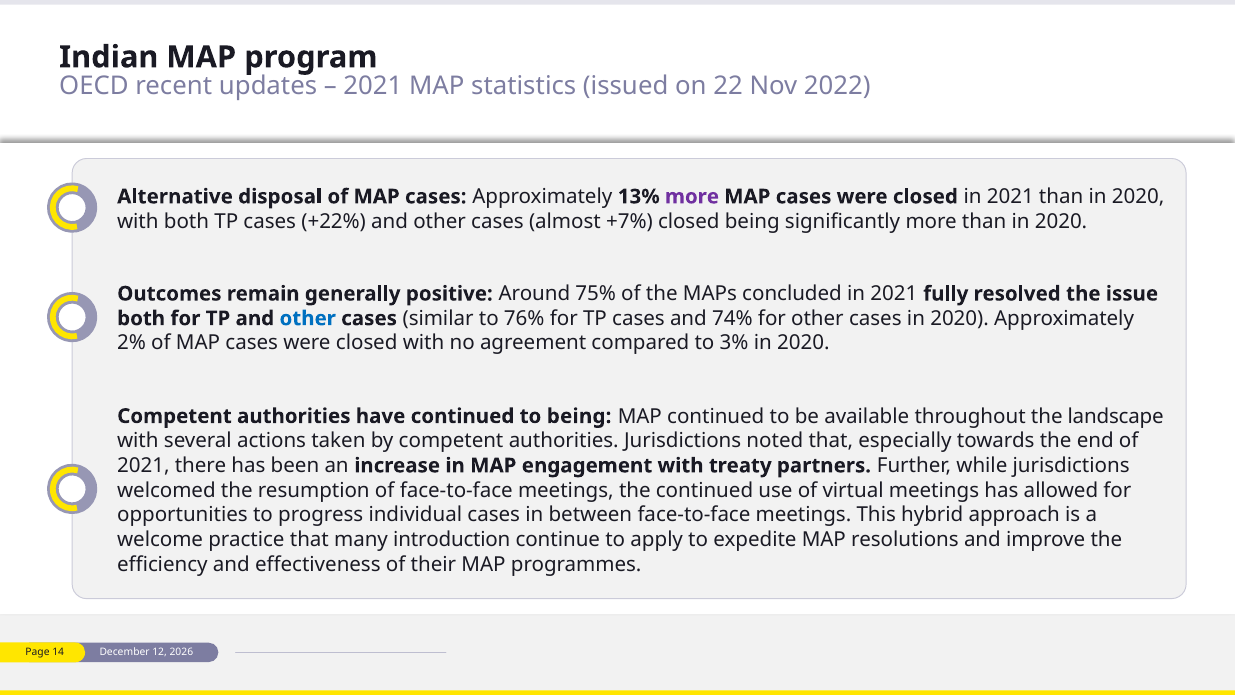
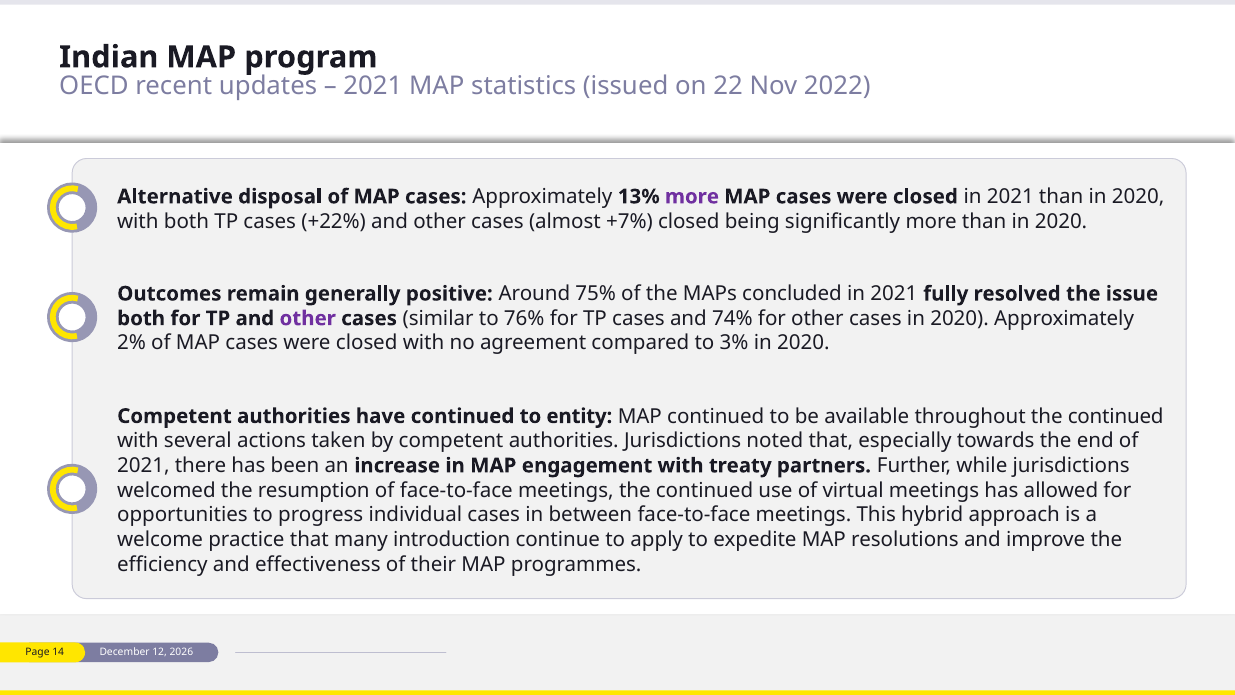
other at (308, 318) colour: blue -> purple
to being: being -> entity
throughout the landscape: landscape -> continued
